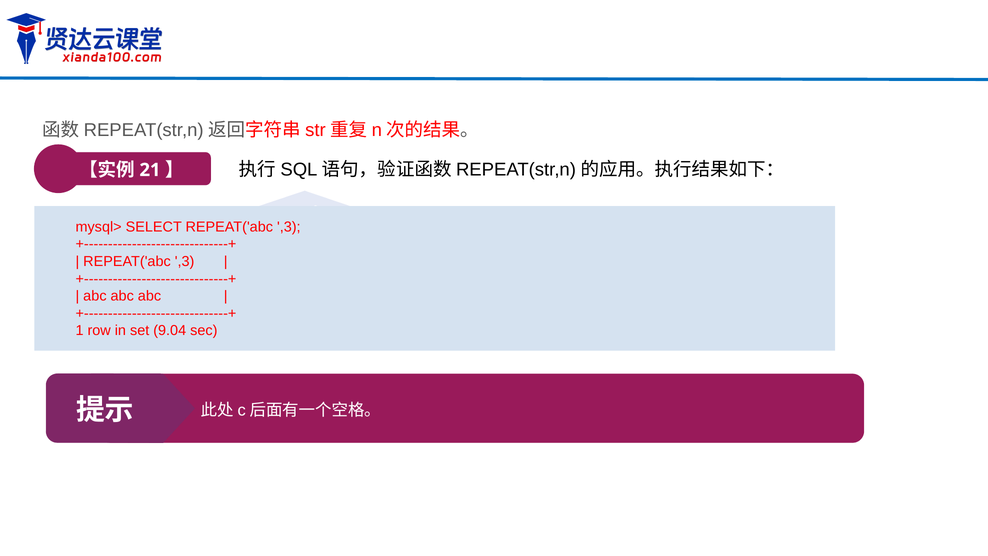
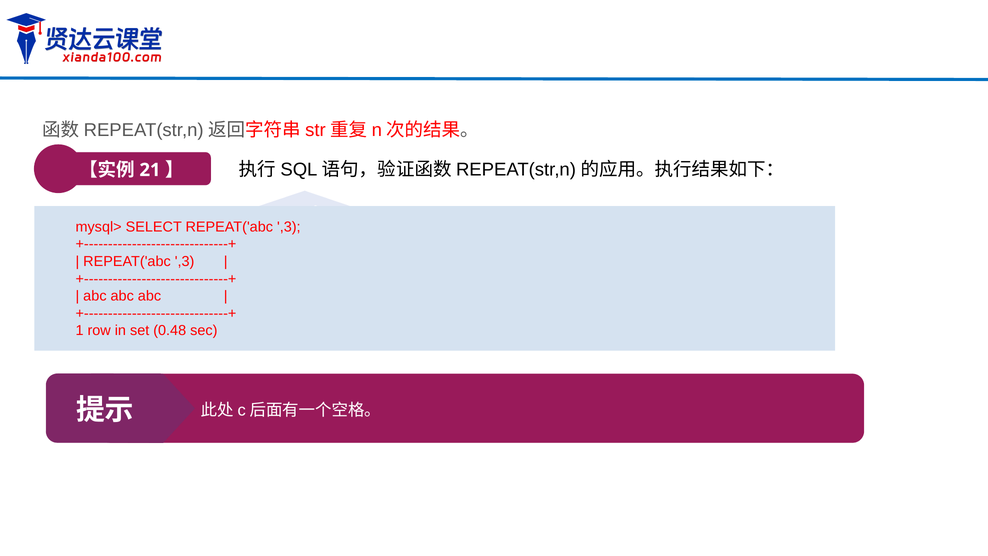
9.04: 9.04 -> 0.48
